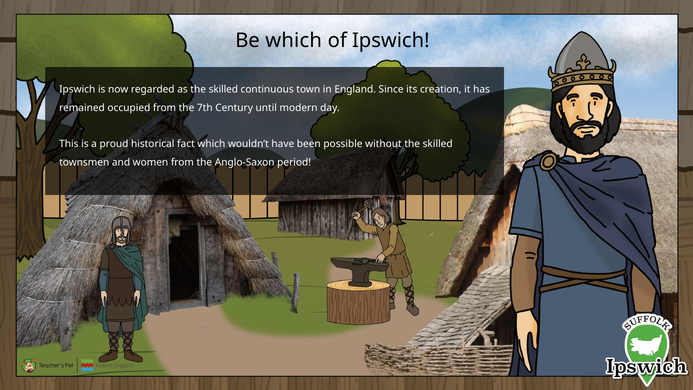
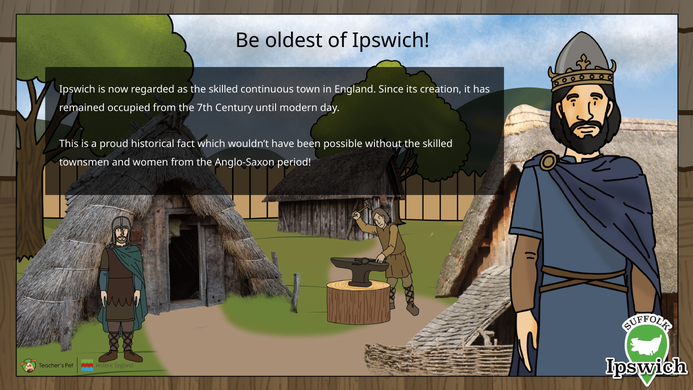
Be which: which -> oldest
